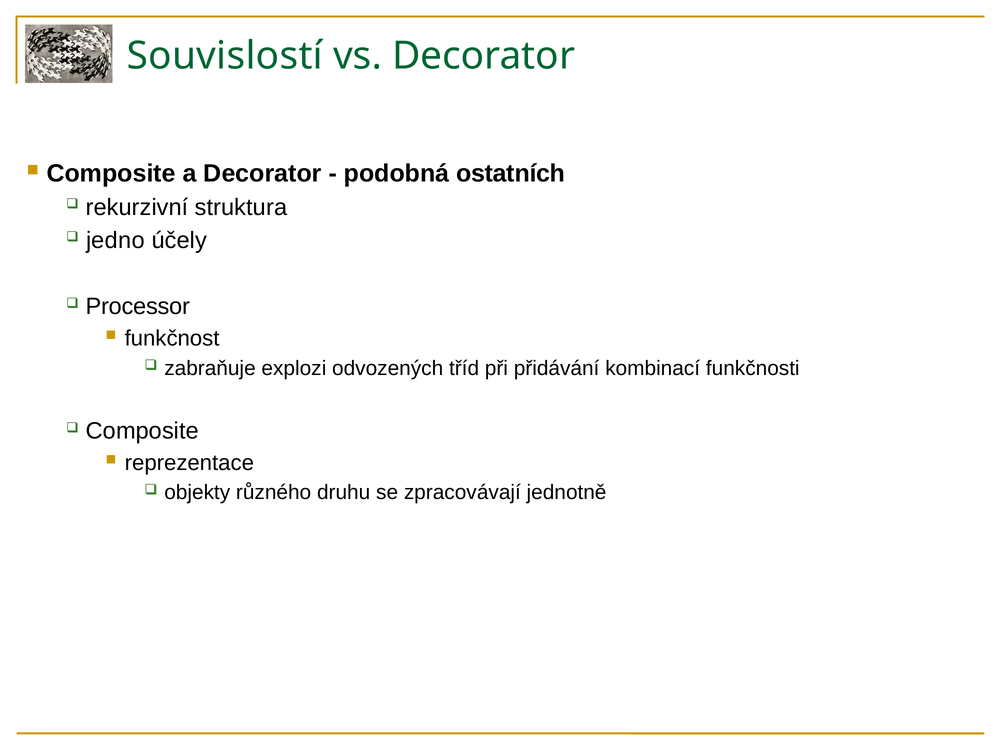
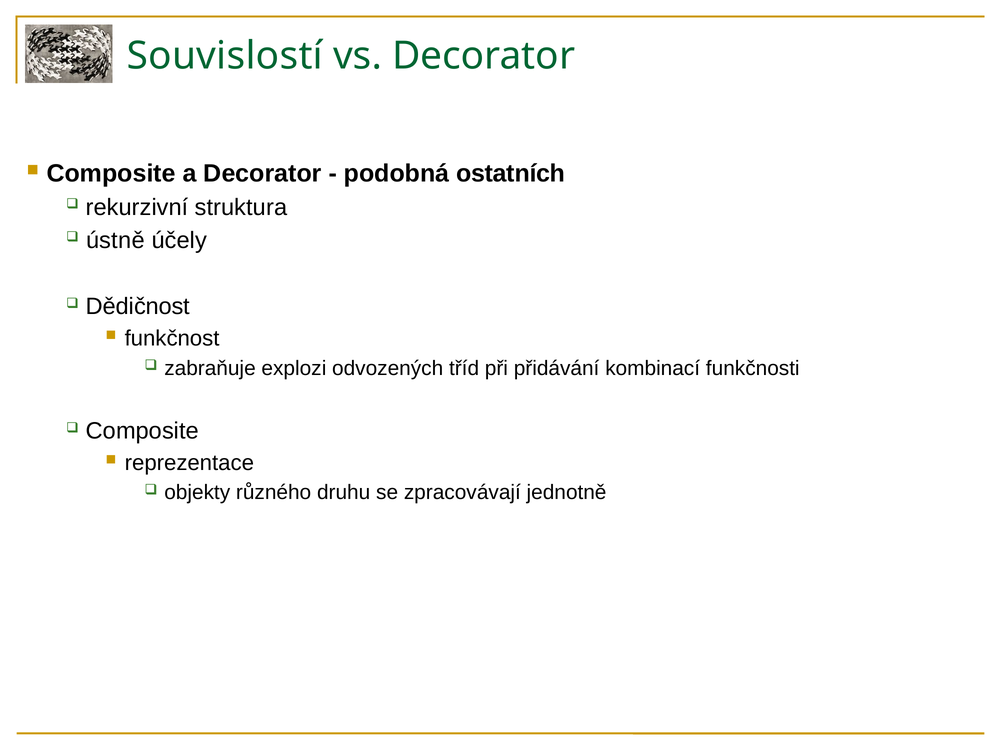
jedno: jedno -> ústně
Processor: Processor -> Dědičnost
